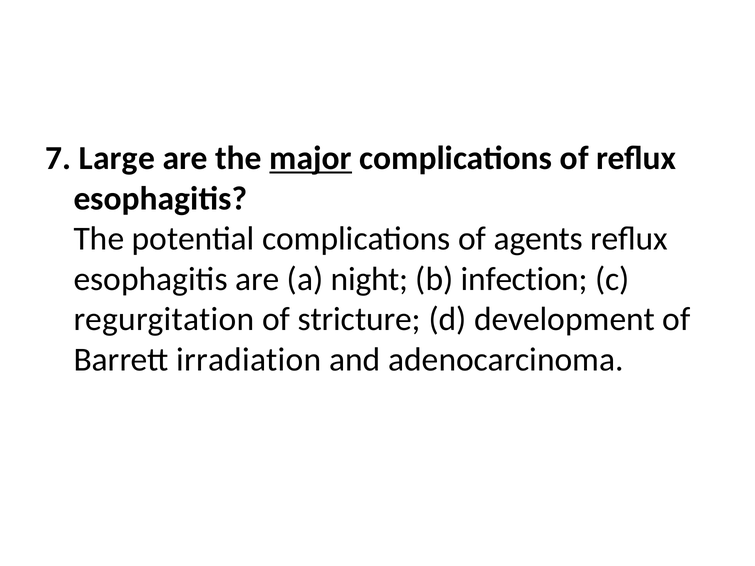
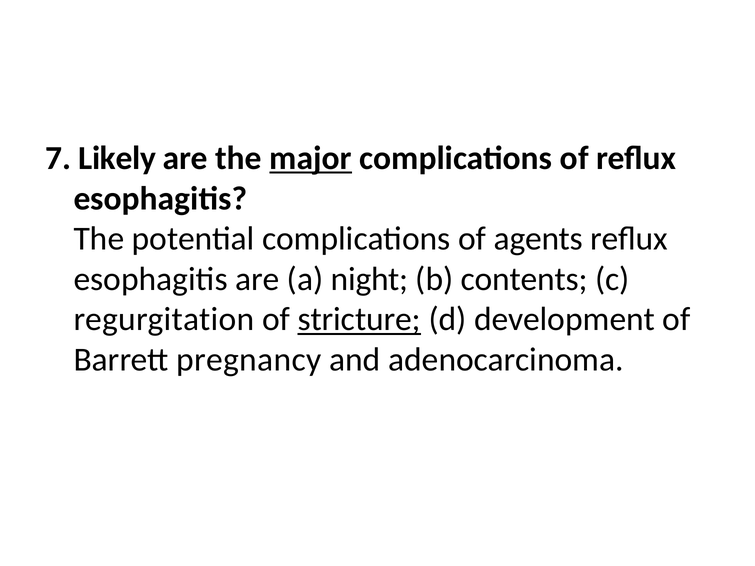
Large: Large -> Likely
infection: infection -> contents
stricture underline: none -> present
irradiation: irradiation -> pregnancy
